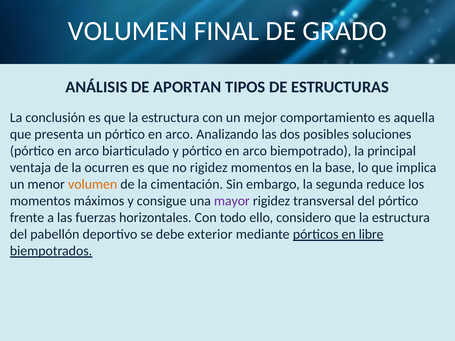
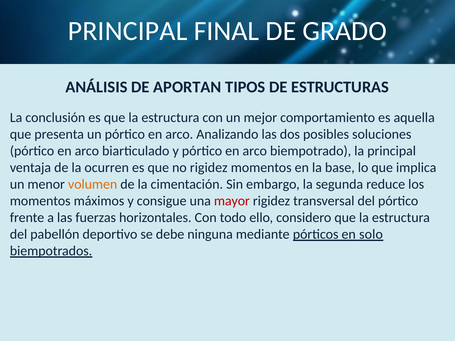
VOLUMEN at (128, 31): VOLUMEN -> PRINCIPAL
mayor colour: purple -> red
exterior: exterior -> ninguna
libre: libre -> solo
